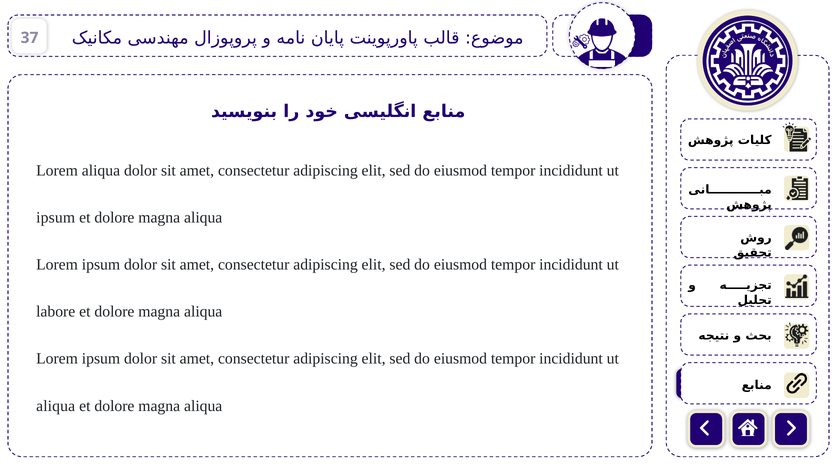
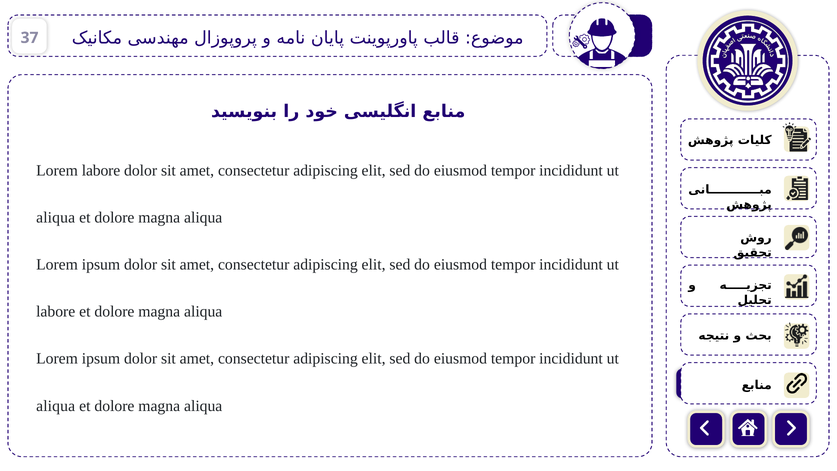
Lorem aliqua: aliqua -> labore
ipsum at (56, 217): ipsum -> aliqua
